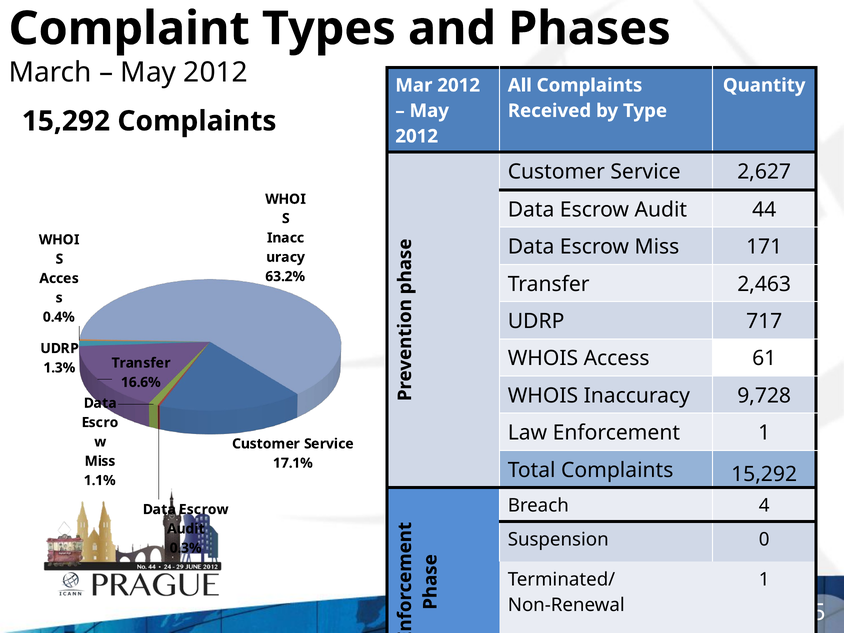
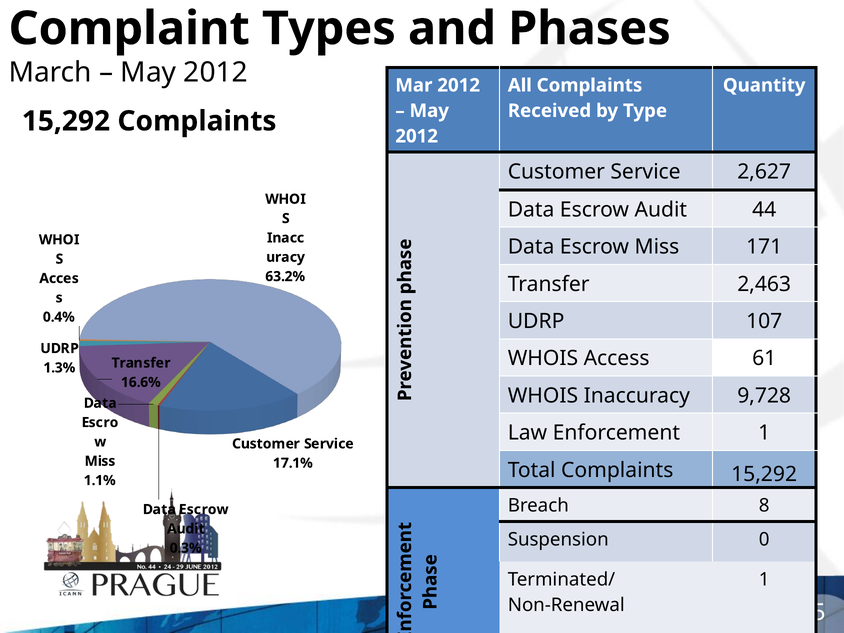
717: 717 -> 107
4: 4 -> 8
